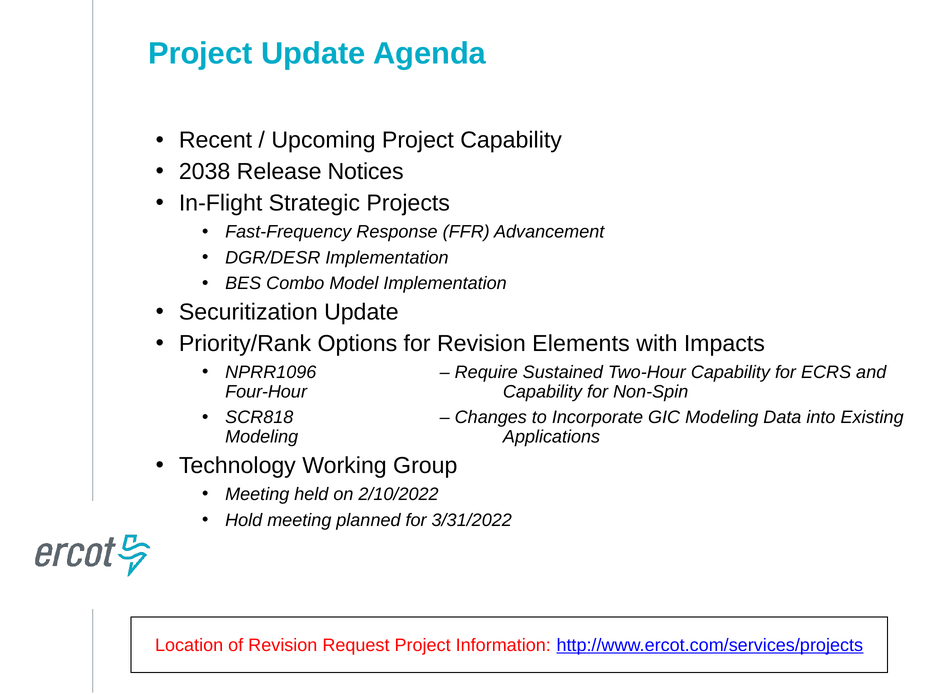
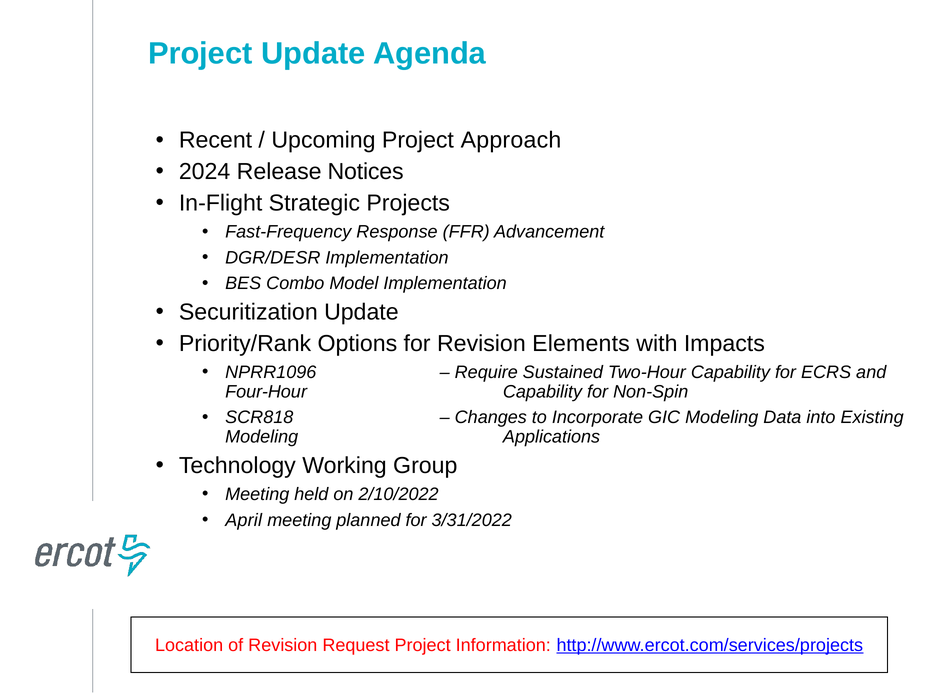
Project Capability: Capability -> Approach
2038: 2038 -> 2024
Hold: Hold -> April
